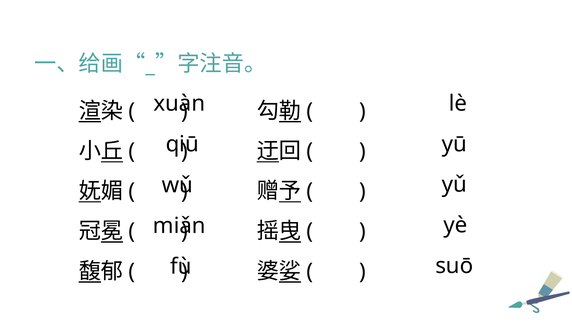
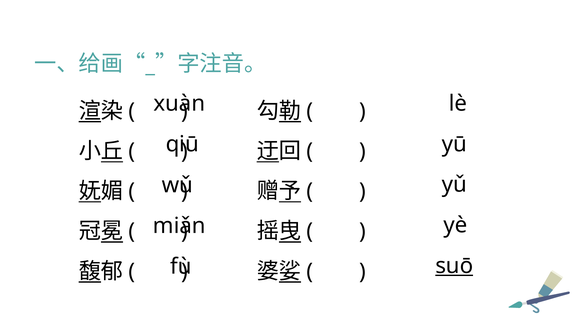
suō underline: none -> present
